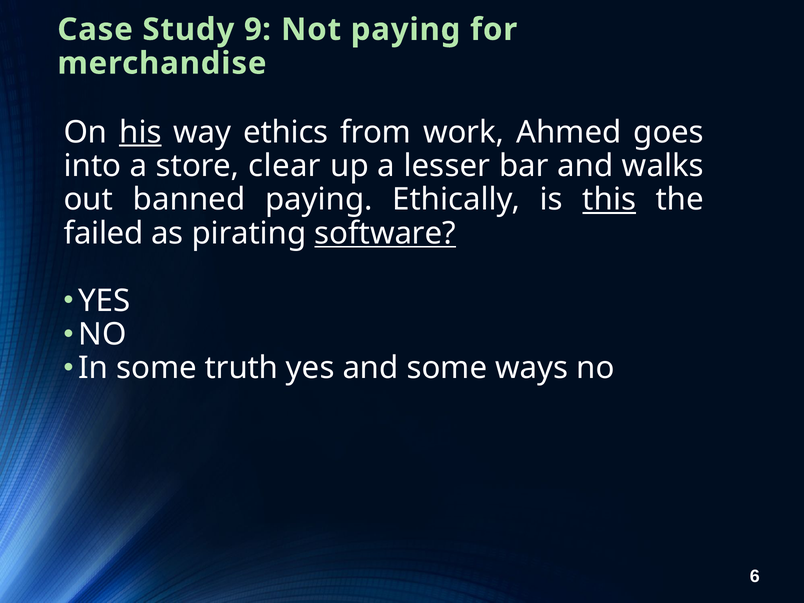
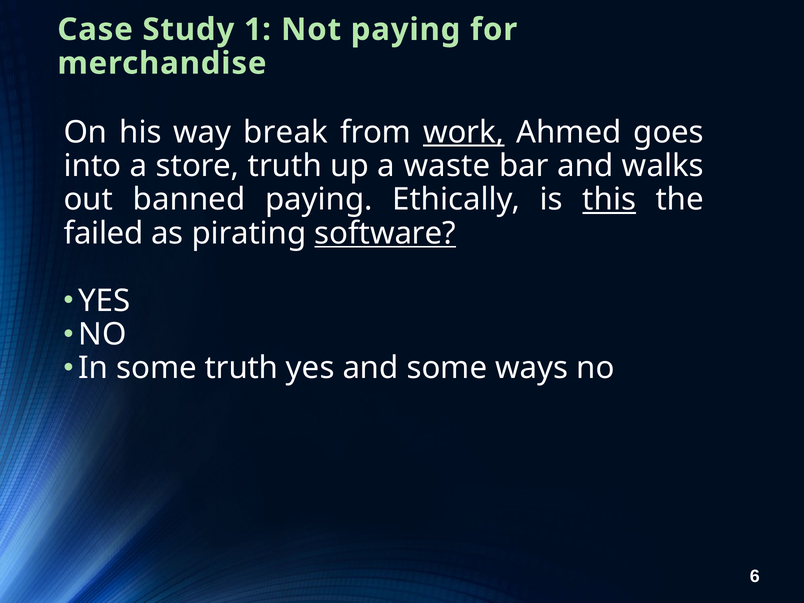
9: 9 -> 1
his underline: present -> none
ethics: ethics -> break
work underline: none -> present
store clear: clear -> truth
lesser: lesser -> waste
